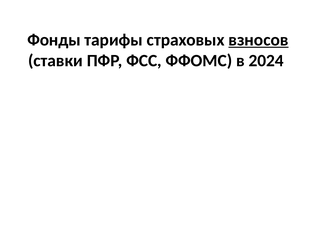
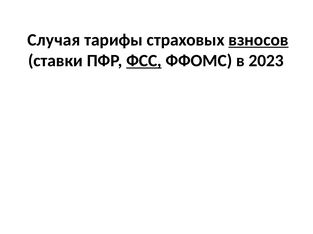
Фонды: Фонды -> Случая
ФСС underline: none -> present
2024: 2024 -> 2023
